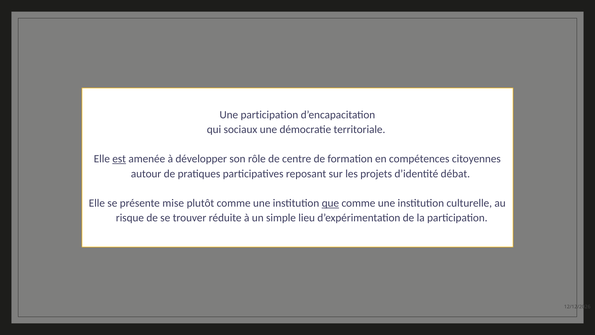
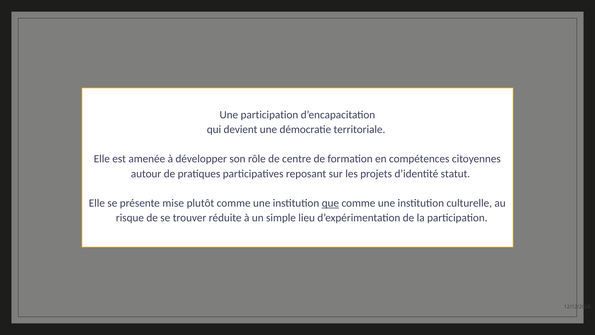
sociaux: sociaux -> devient
est underline: present -> none
débat: débat -> statut
